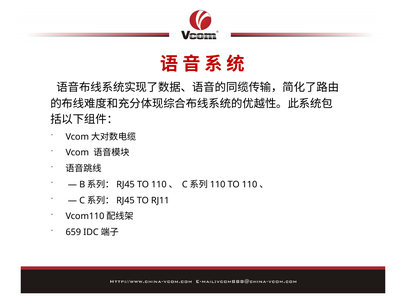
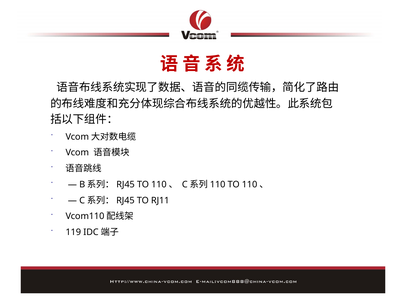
659: 659 -> 119
